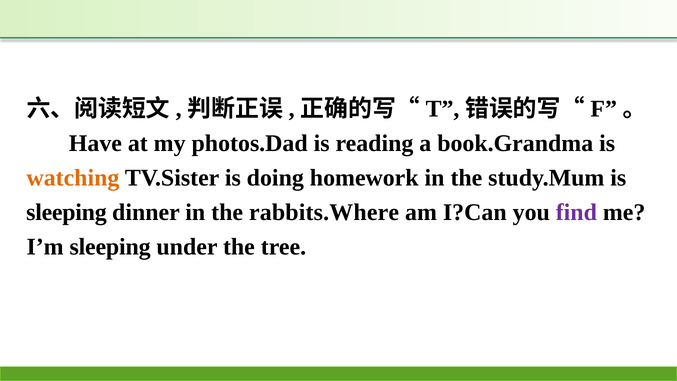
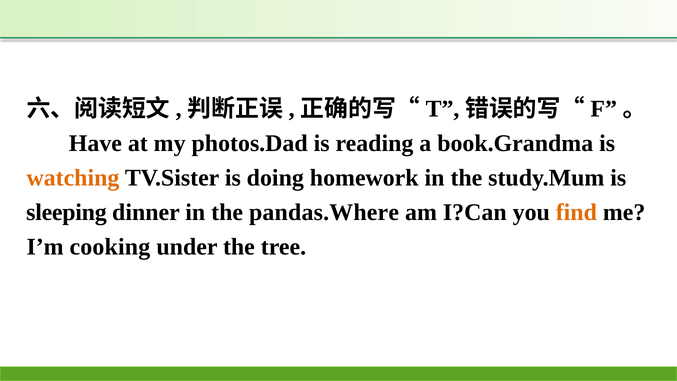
rabbits.Where: rabbits.Where -> pandas.Where
find colour: purple -> orange
sleeping at (110, 247): sleeping -> cooking
